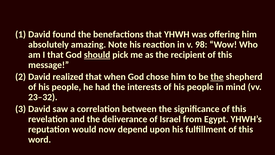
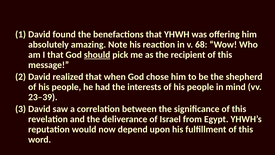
98: 98 -> 68
the at (217, 77) underline: present -> none
23–32: 23–32 -> 23–39
